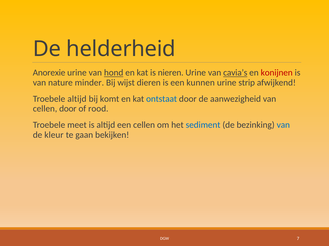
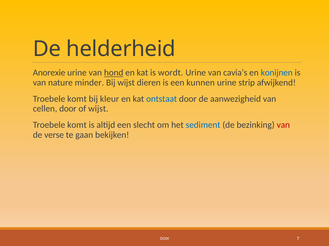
nieren: nieren -> wordt
cavia’s underline: present -> none
konijnen colour: red -> blue
altijd at (77, 99): altijd -> komt
komt: komt -> kleur
of rood: rood -> wijst
meet at (77, 125): meet -> komt
een cellen: cellen -> slecht
van at (283, 125) colour: blue -> red
kleur: kleur -> verse
